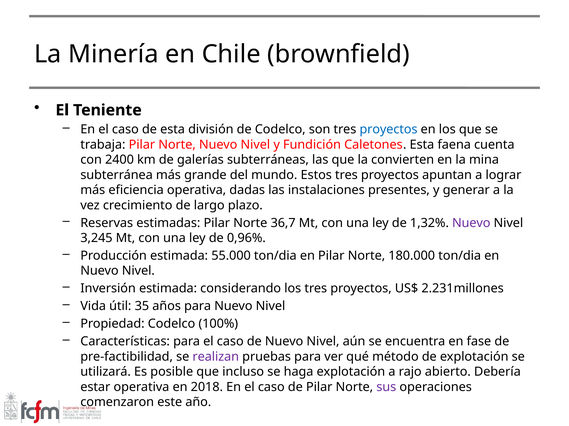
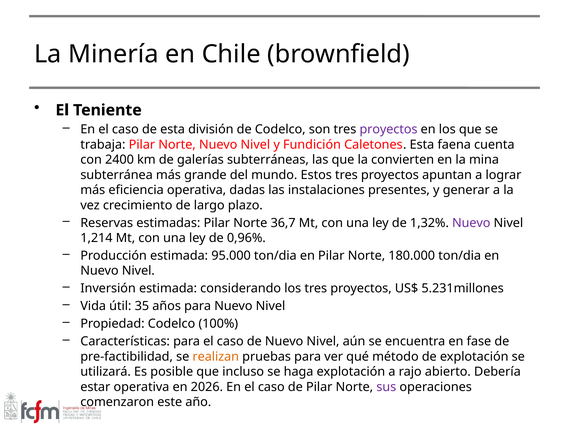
proyectos at (389, 130) colour: blue -> purple
3,245: 3,245 -> 1,214
55.000: 55.000 -> 95.000
2.231millones: 2.231millones -> 5.231millones
realizan colour: purple -> orange
2018: 2018 -> 2026
